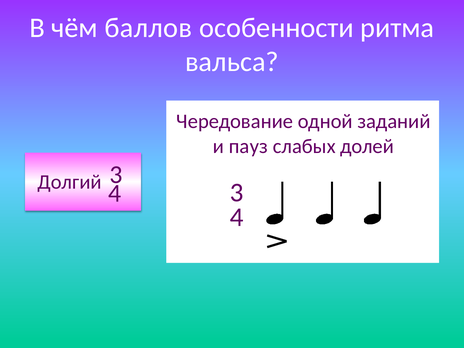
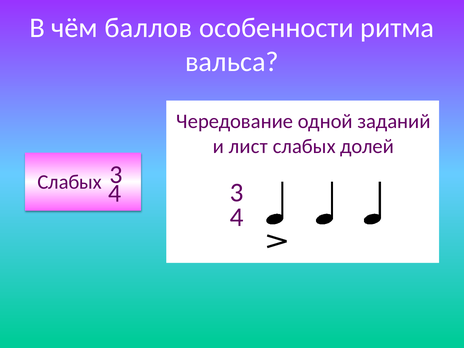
пауз: пауз -> лист
Долгий at (70, 182): Долгий -> Слабых
